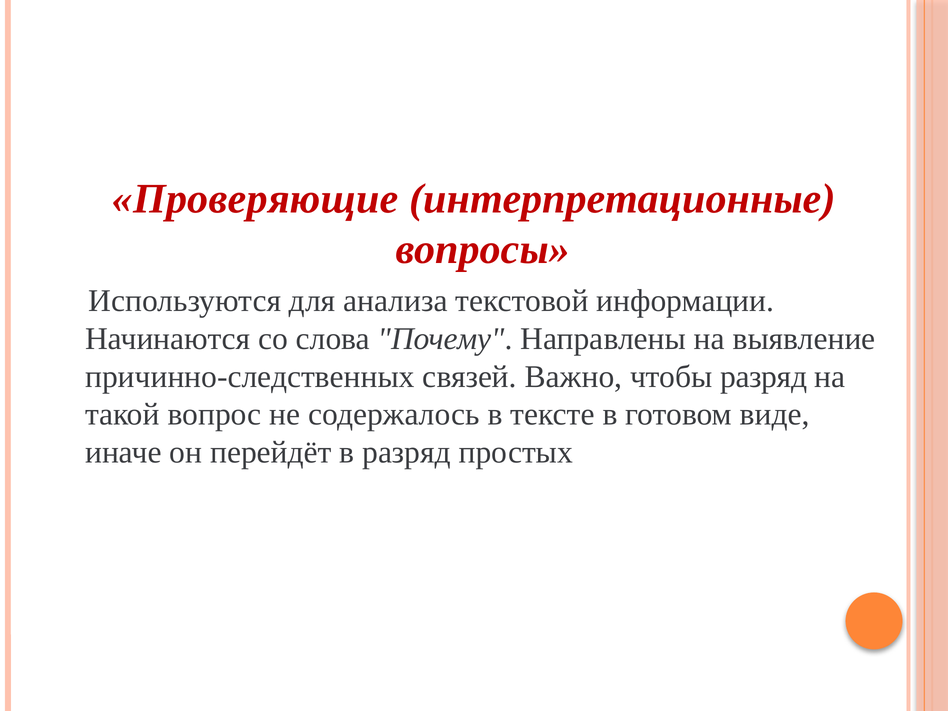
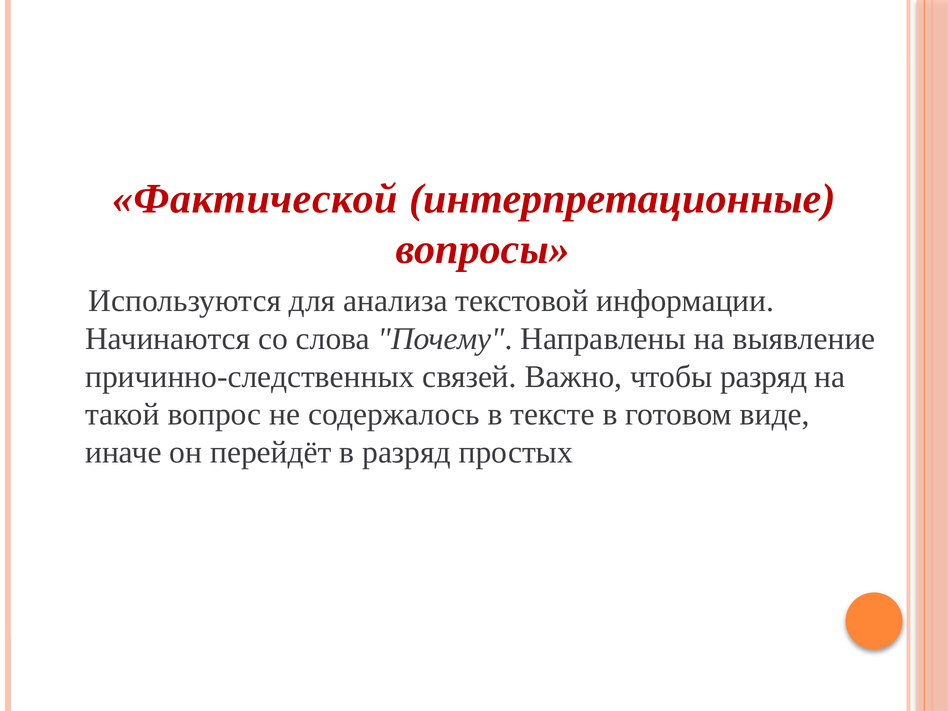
Проверяющие: Проверяющие -> Фактической
